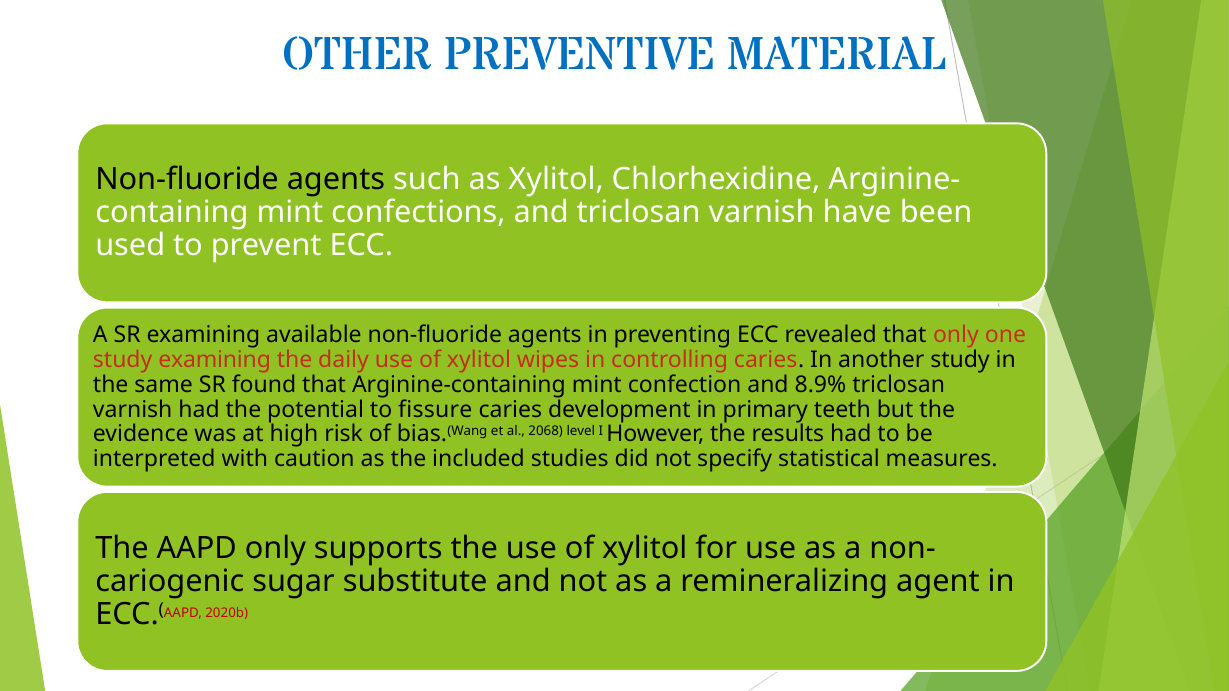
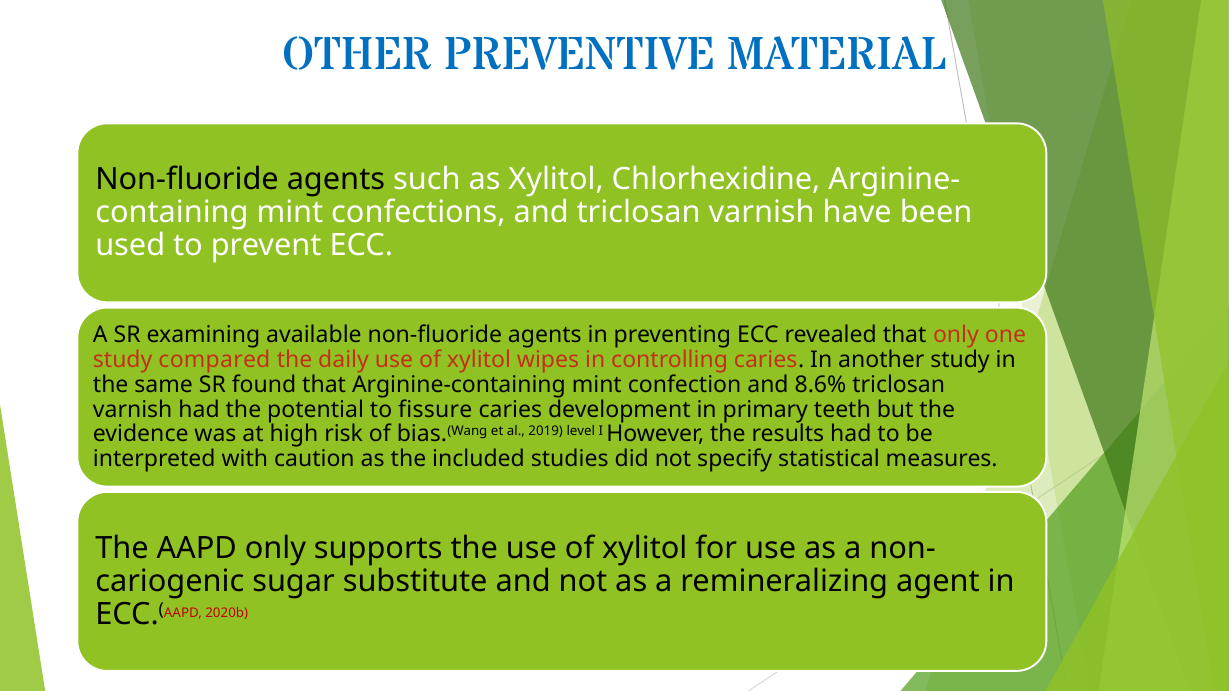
study examining: examining -> compared
8.9%: 8.9% -> 8.6%
2068: 2068 -> 2019
